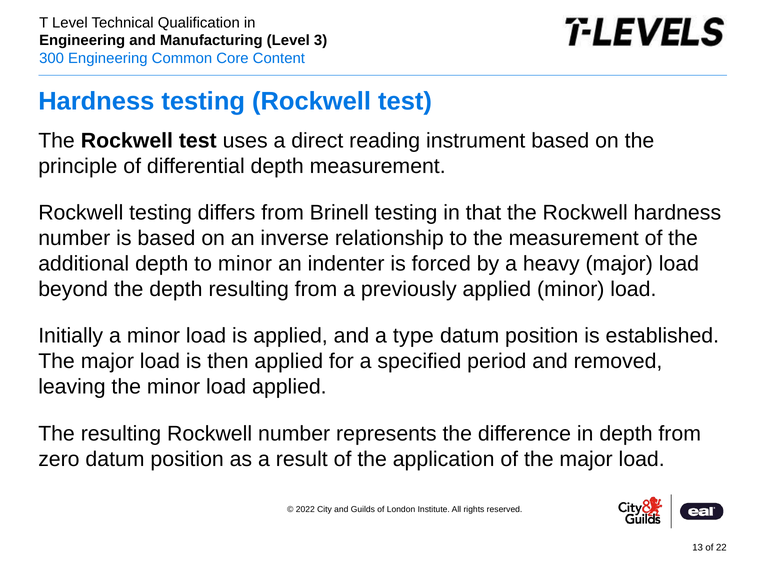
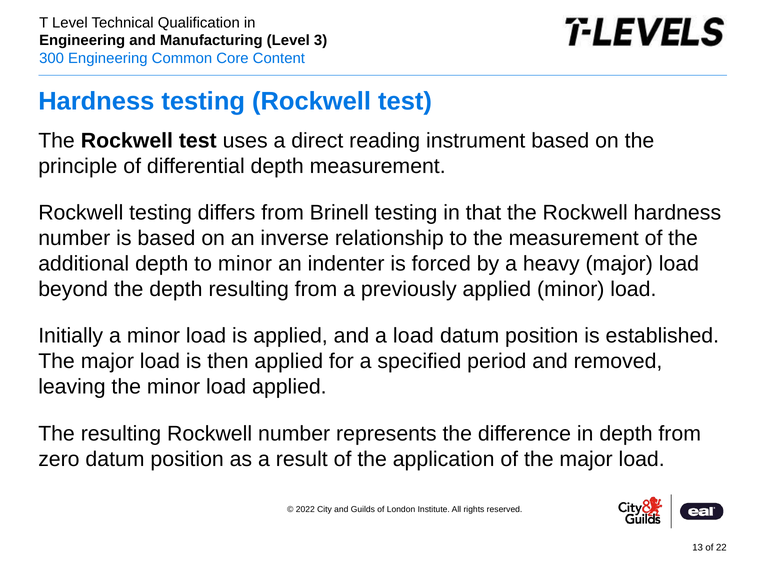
a type: type -> load
